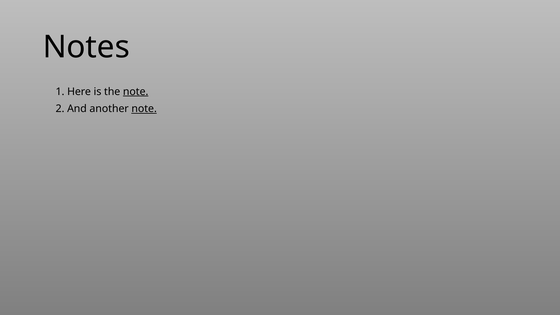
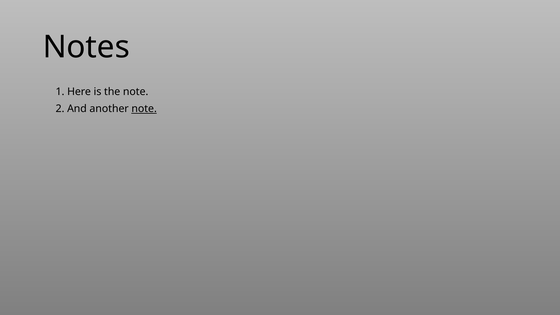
note at (136, 92) underline: present -> none
